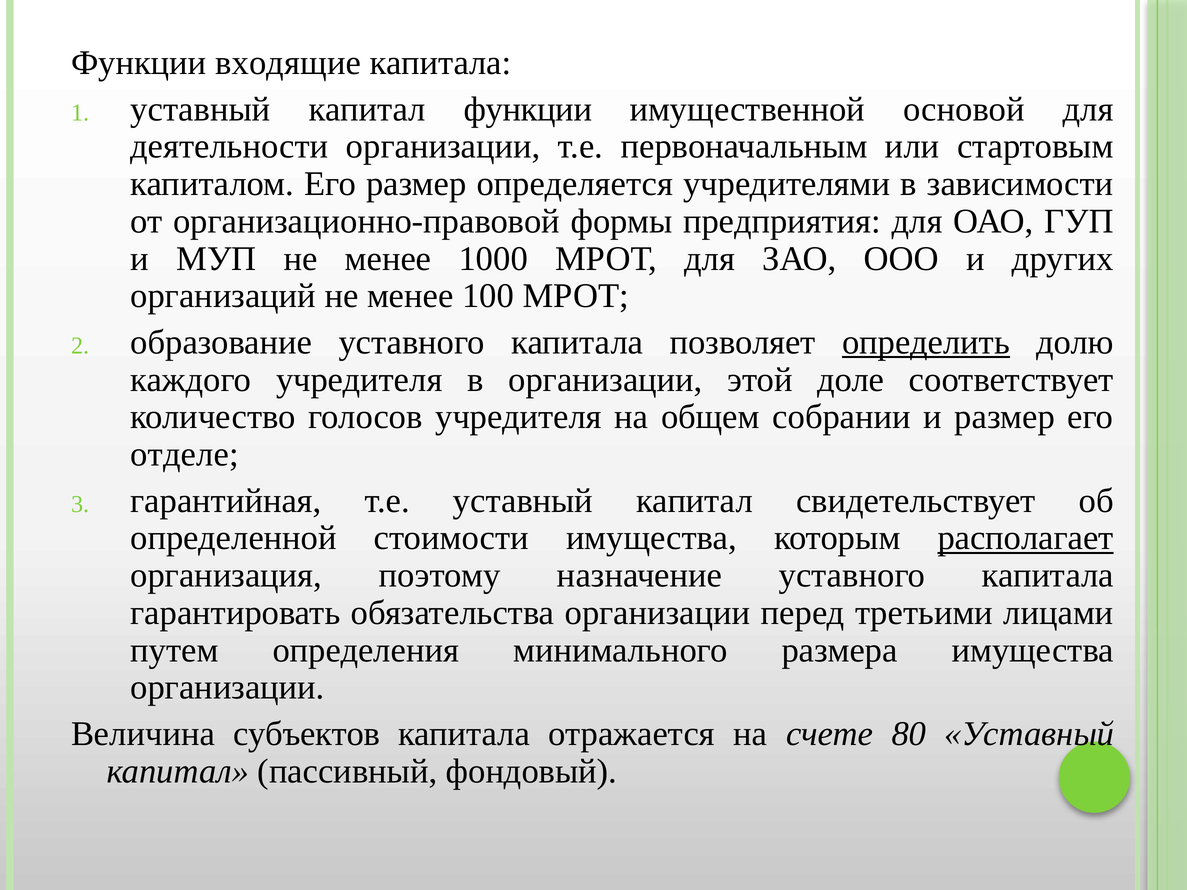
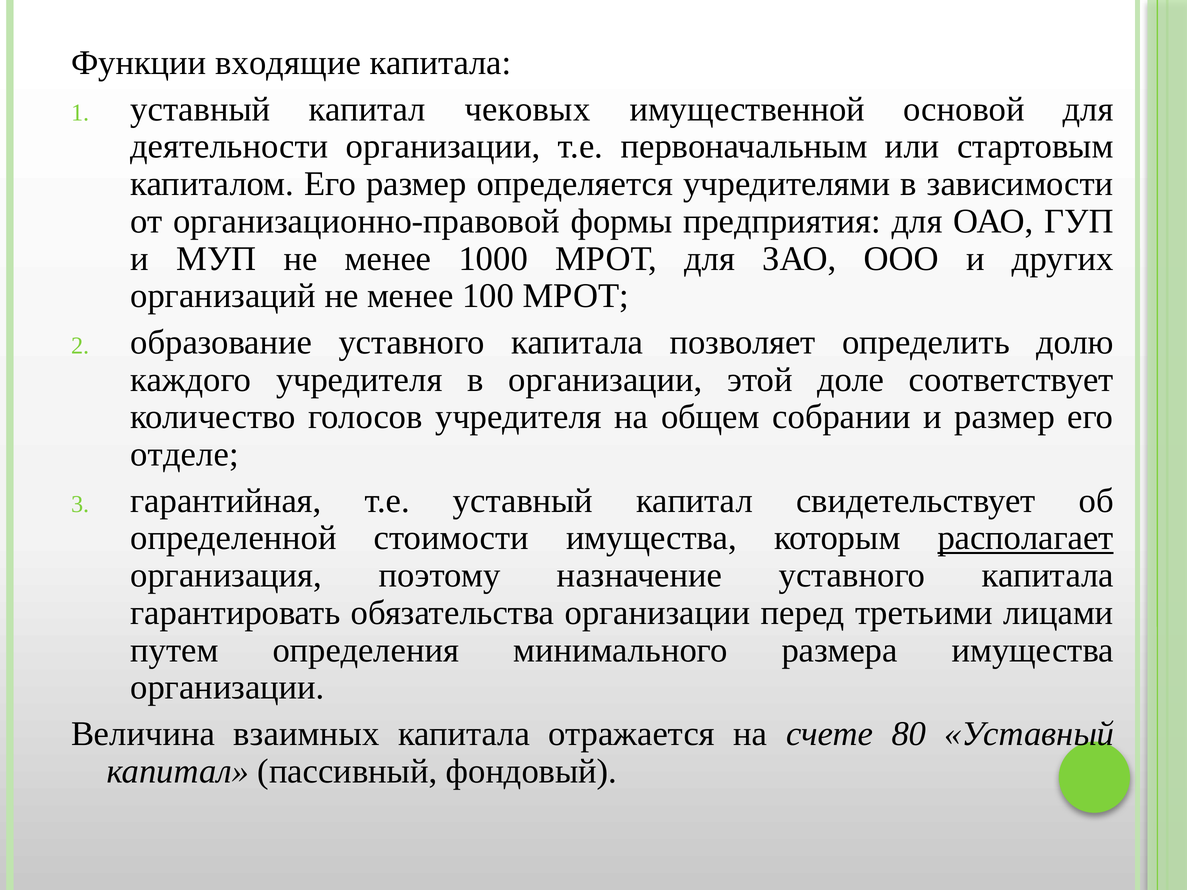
капитал функции: функции -> чековых
определить underline: present -> none
субъектов: субъектов -> взаимных
